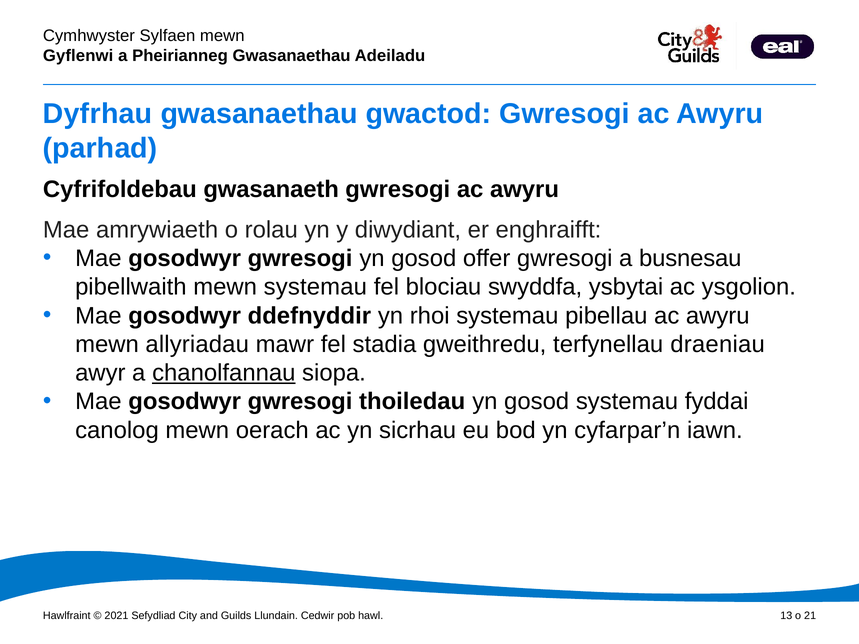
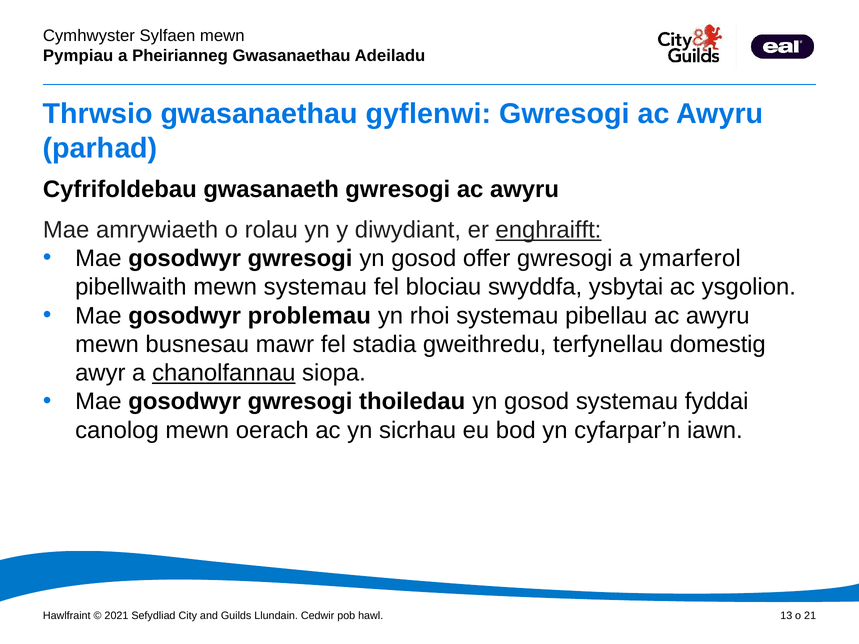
Gyflenwi: Gyflenwi -> Pympiau
Dyfrhau: Dyfrhau -> Thrwsio
gwactod: gwactod -> gyflenwi
enghraifft underline: none -> present
busnesau: busnesau -> ymarferol
ddefnyddir: ddefnyddir -> problemau
allyriadau: allyriadau -> busnesau
draeniau: draeniau -> domestig
